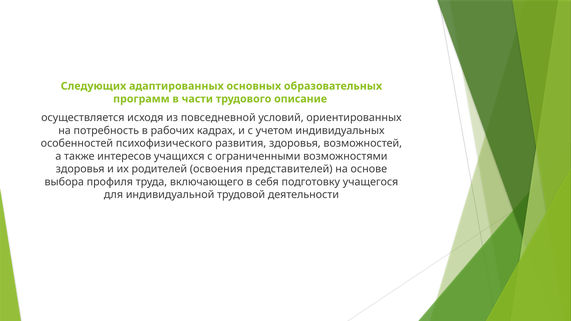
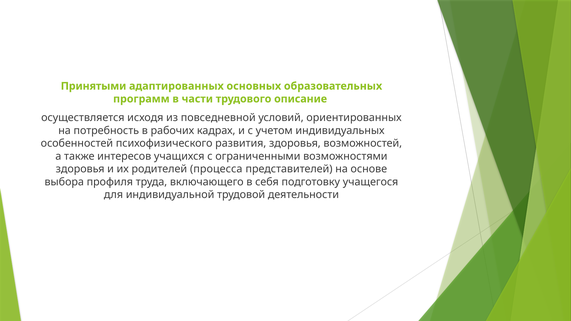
Следующих: Следующих -> Принятыми
освоения: освоения -> процесса
